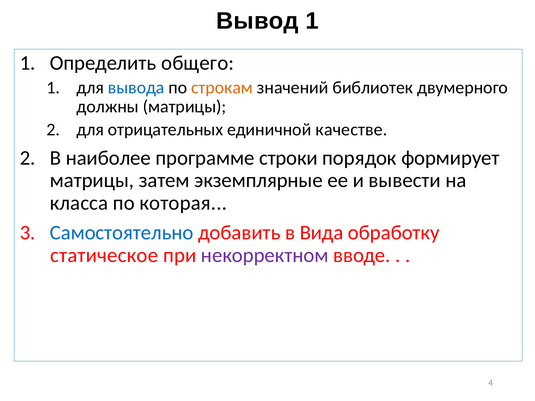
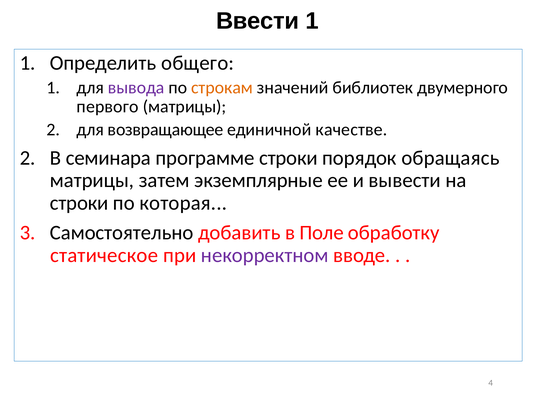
Вывод: Вывод -> Ввести
вывода colour: blue -> purple
должны: должны -> первого
отрицательных: отрицательных -> возвращающее
наиболее: наиболее -> семинара
формирует: формирует -> обращаясь
класса at (79, 203): класса -> строки
Самостоятельно colour: blue -> black
Вида: Вида -> Поле
